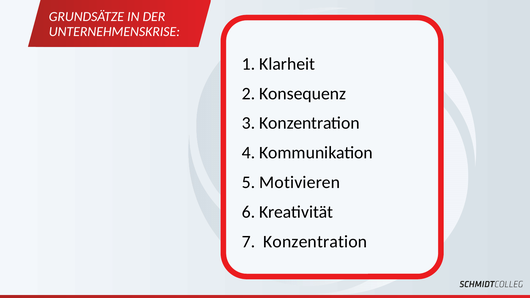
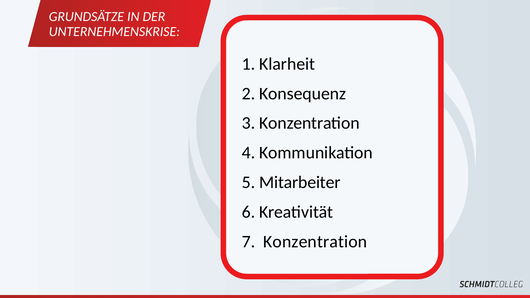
Motivieren: Motivieren -> Mitarbeiter
